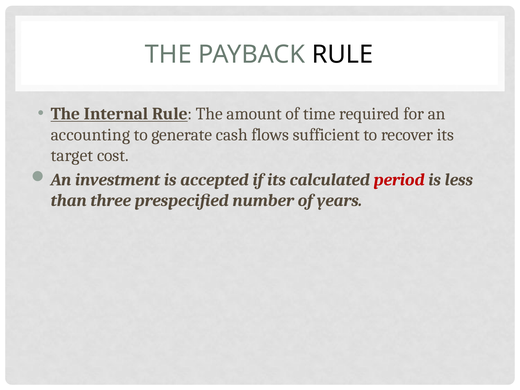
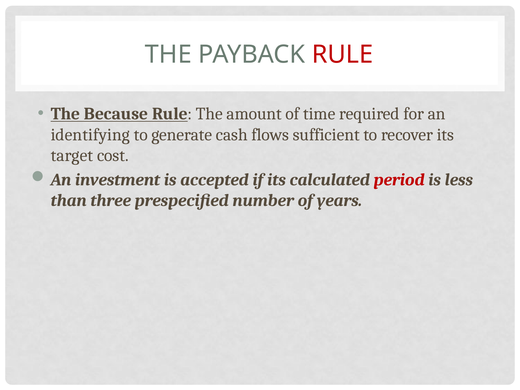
RULE at (342, 55) colour: black -> red
Internal: Internal -> Because
accounting: accounting -> identifying
